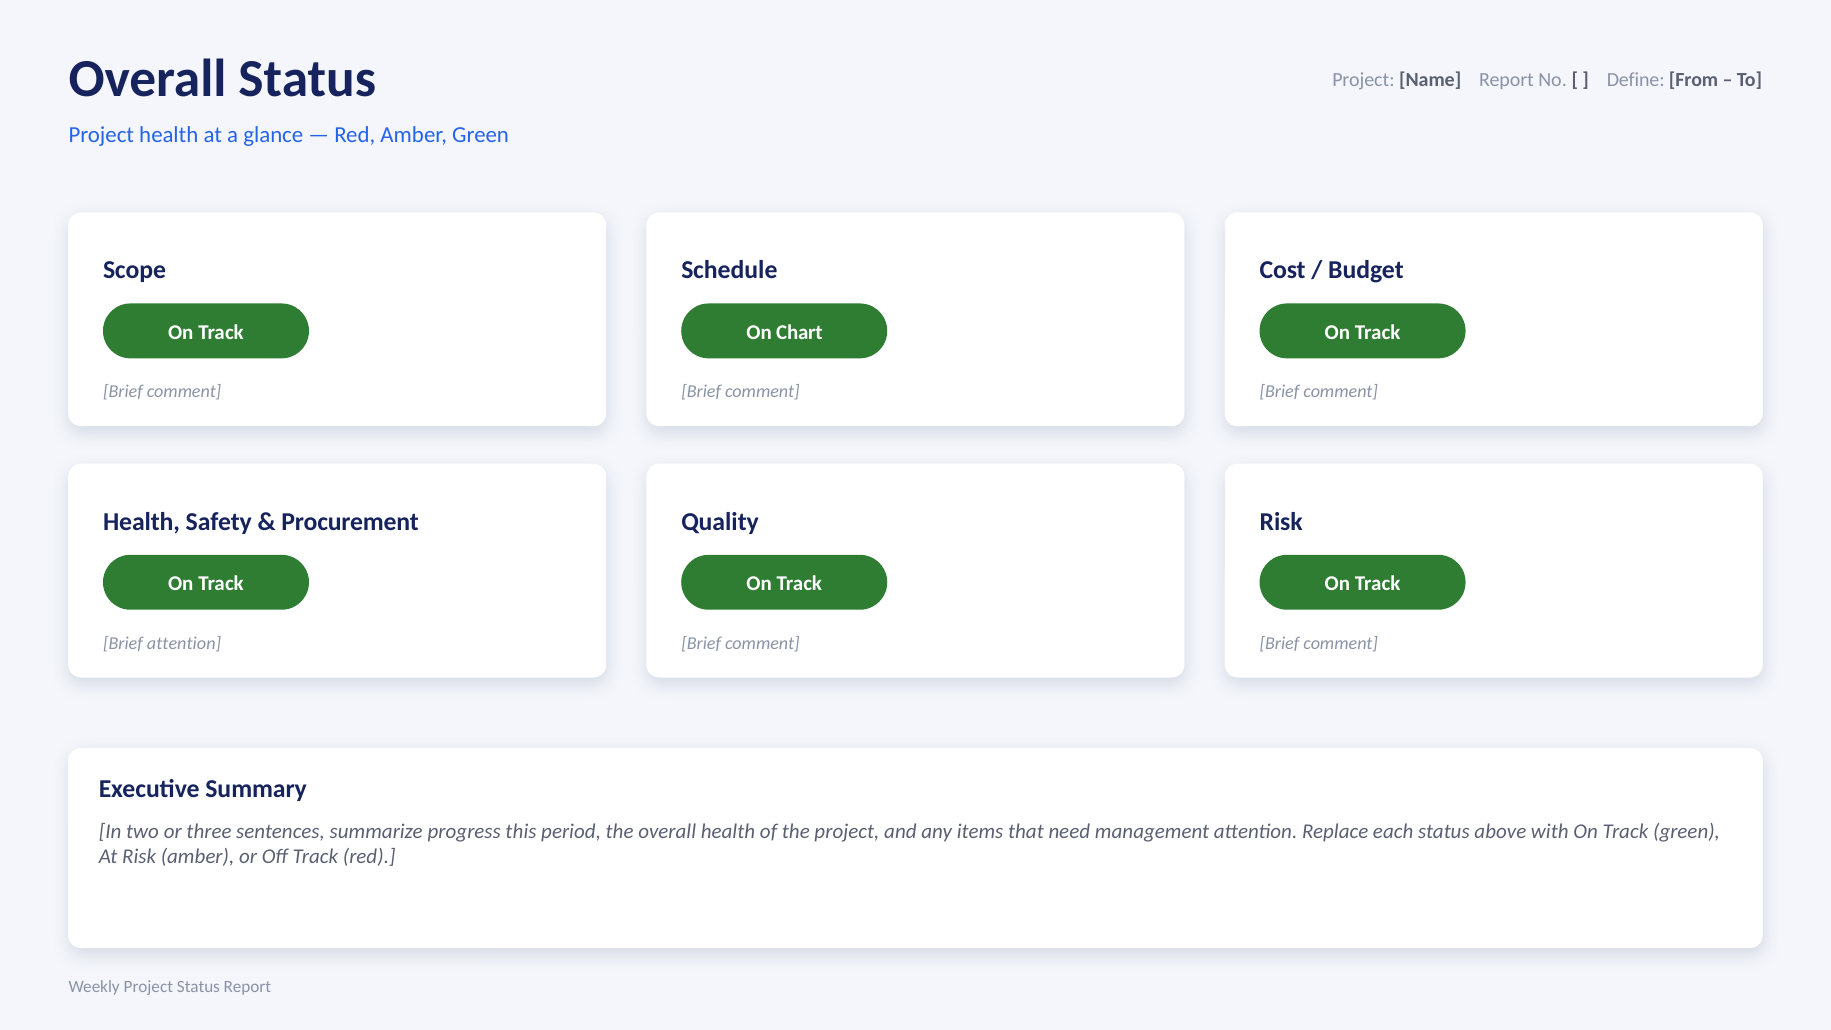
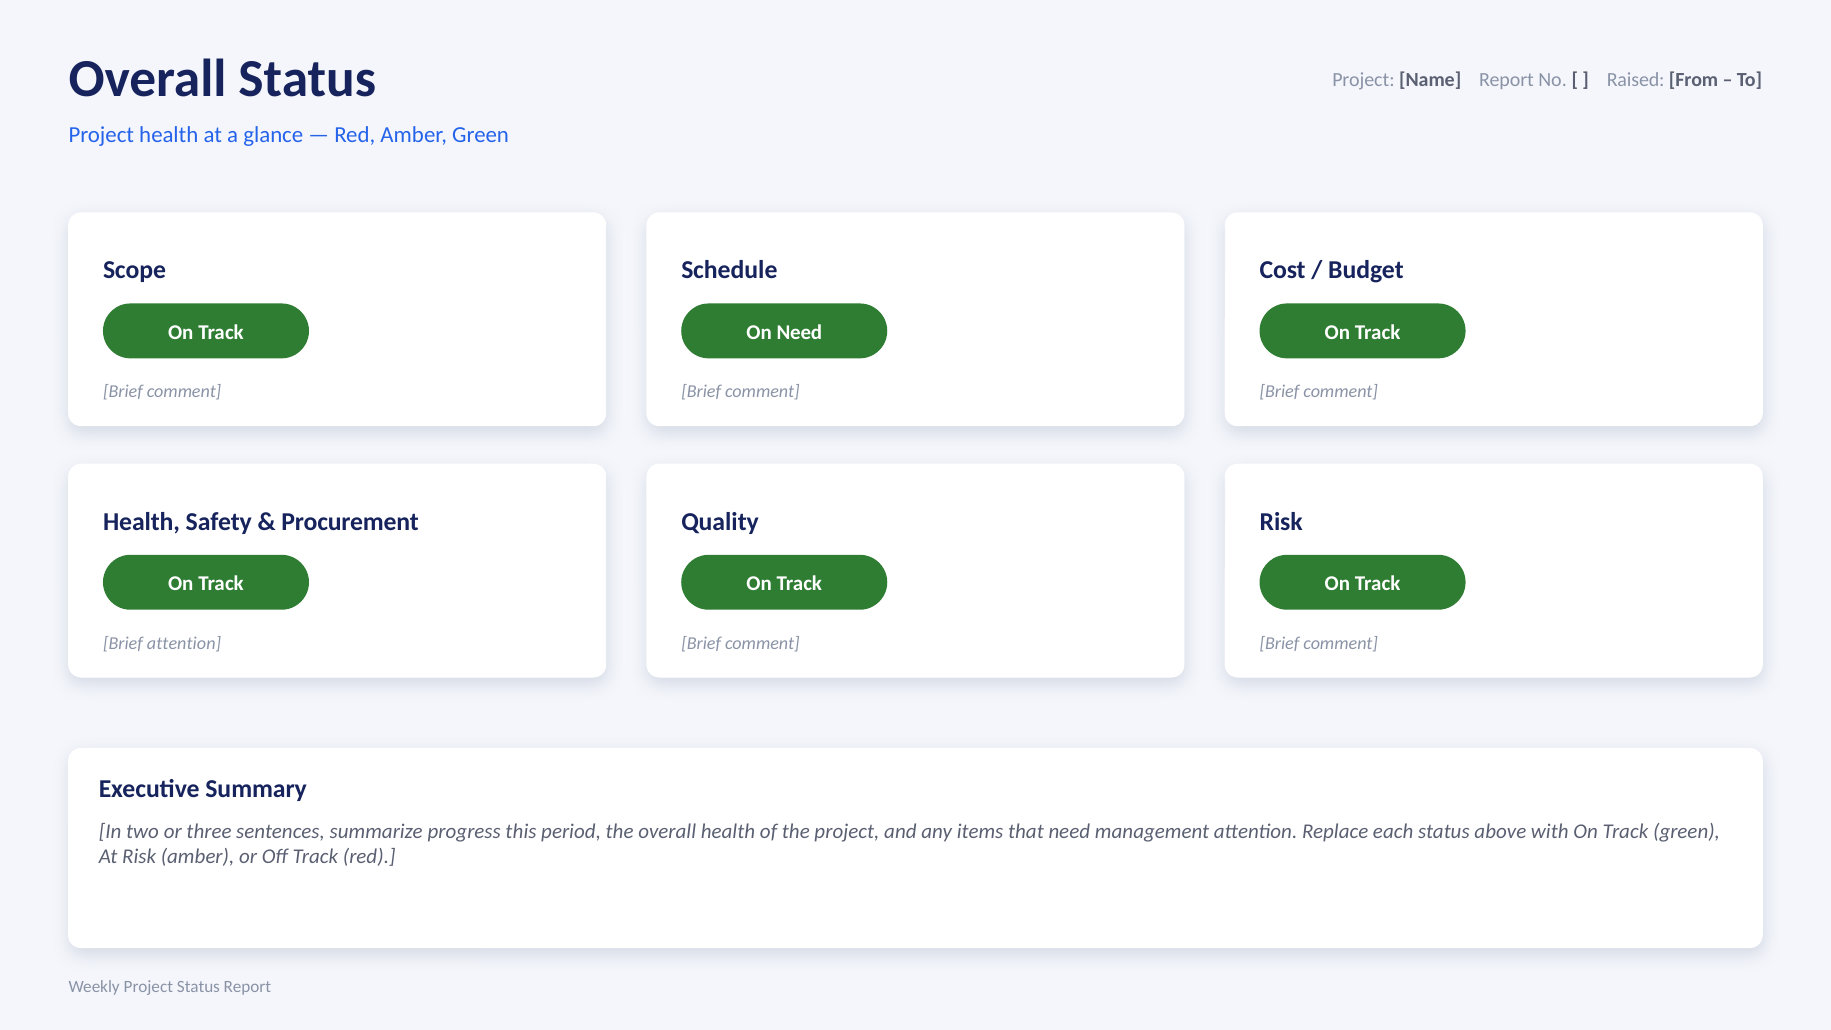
Define: Define -> Raised
On Chart: Chart -> Need
